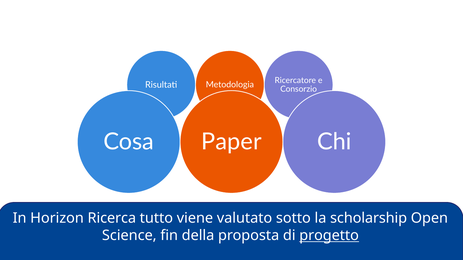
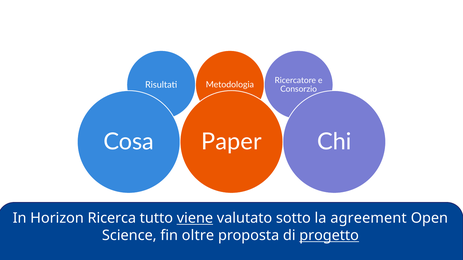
viene underline: none -> present
scholarship: scholarship -> agreement
della: della -> oltre
